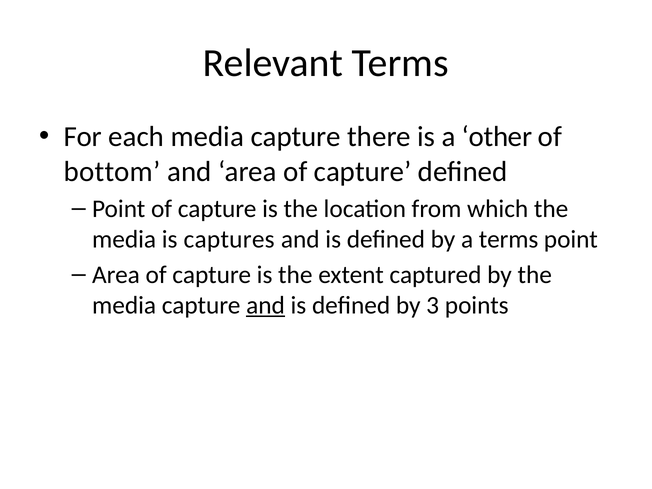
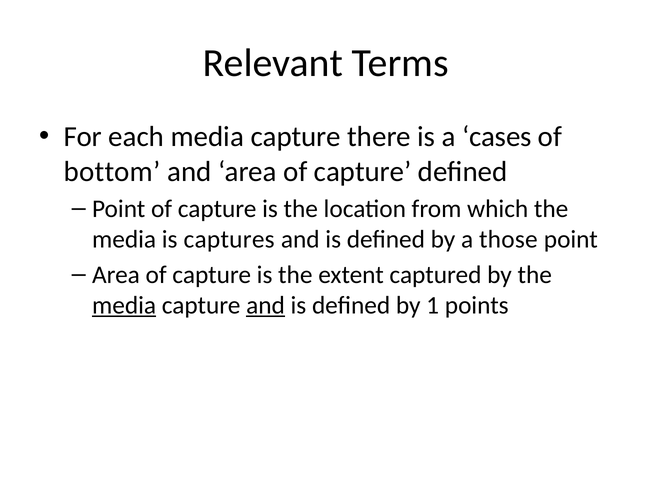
other: other -> cases
a terms: terms -> those
media at (124, 305) underline: none -> present
3: 3 -> 1
